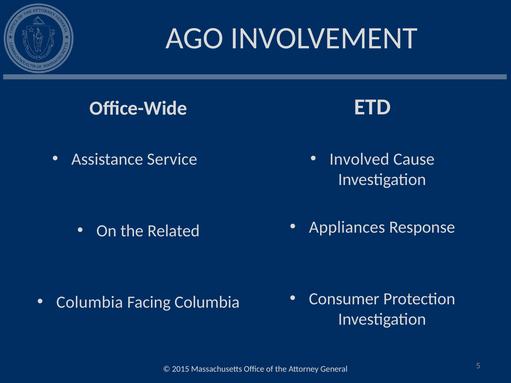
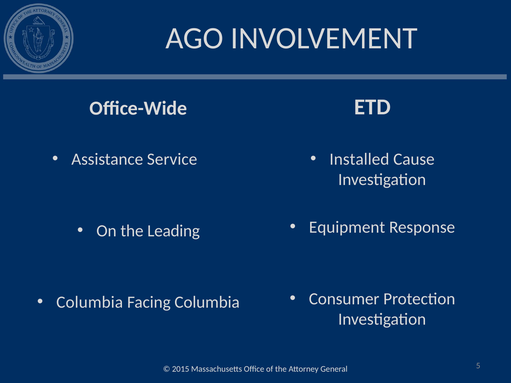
Involved: Involved -> Installed
Appliances: Appliances -> Equipment
Related: Related -> Leading
